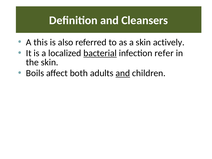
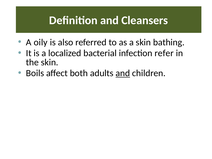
this: this -> oily
actively: actively -> bathing
bacterial underline: present -> none
